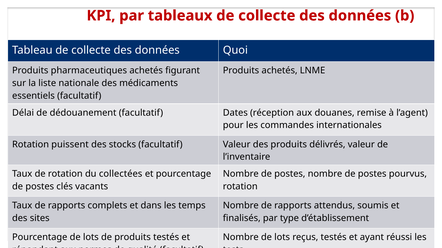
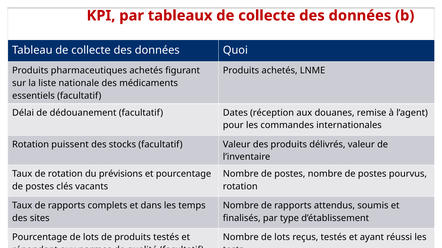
collectées: collectées -> prévisions
